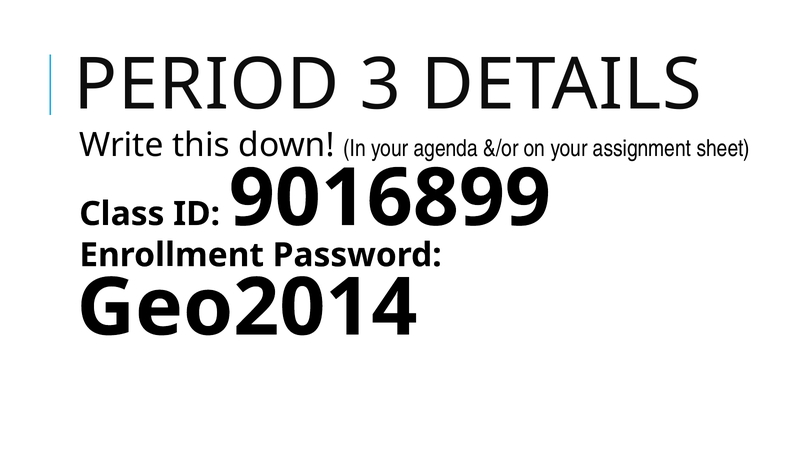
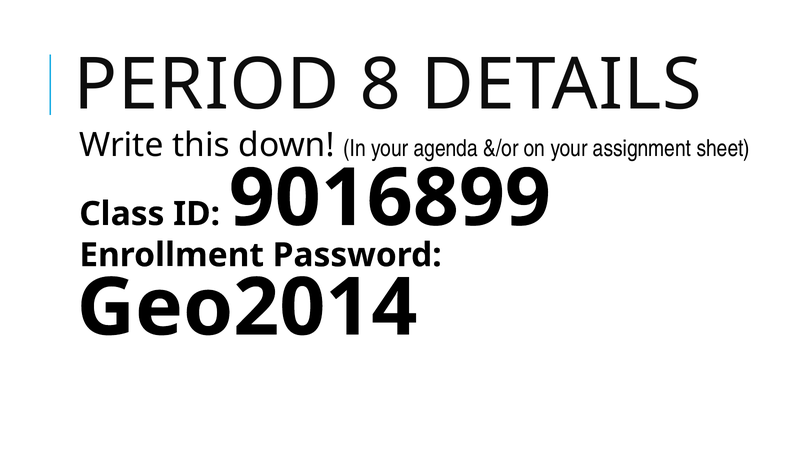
3: 3 -> 8
